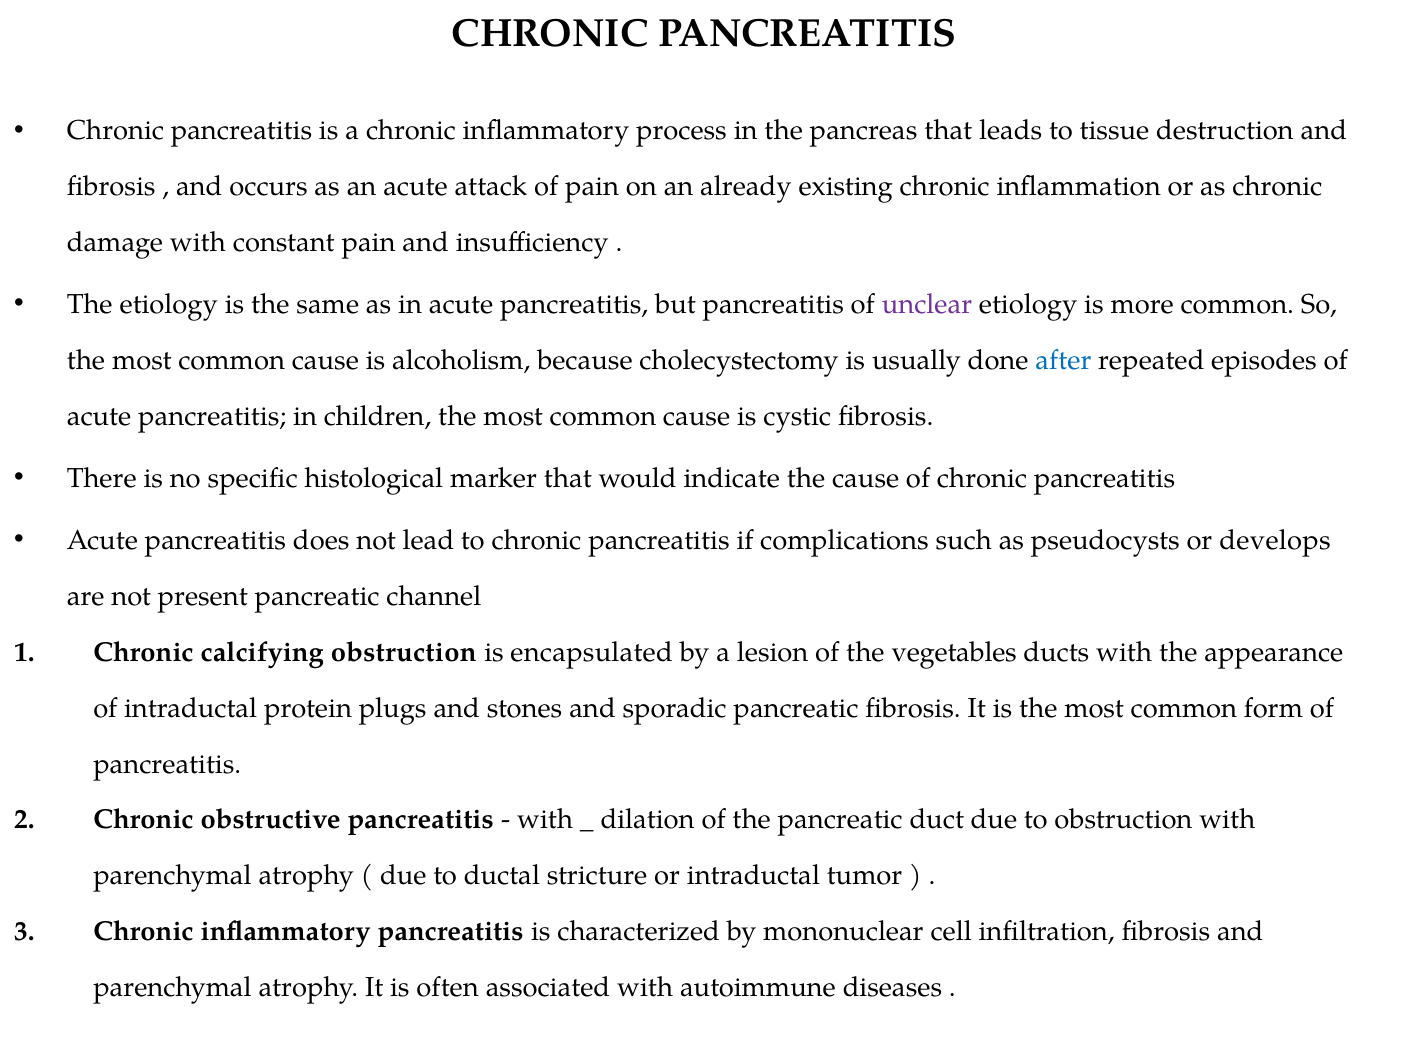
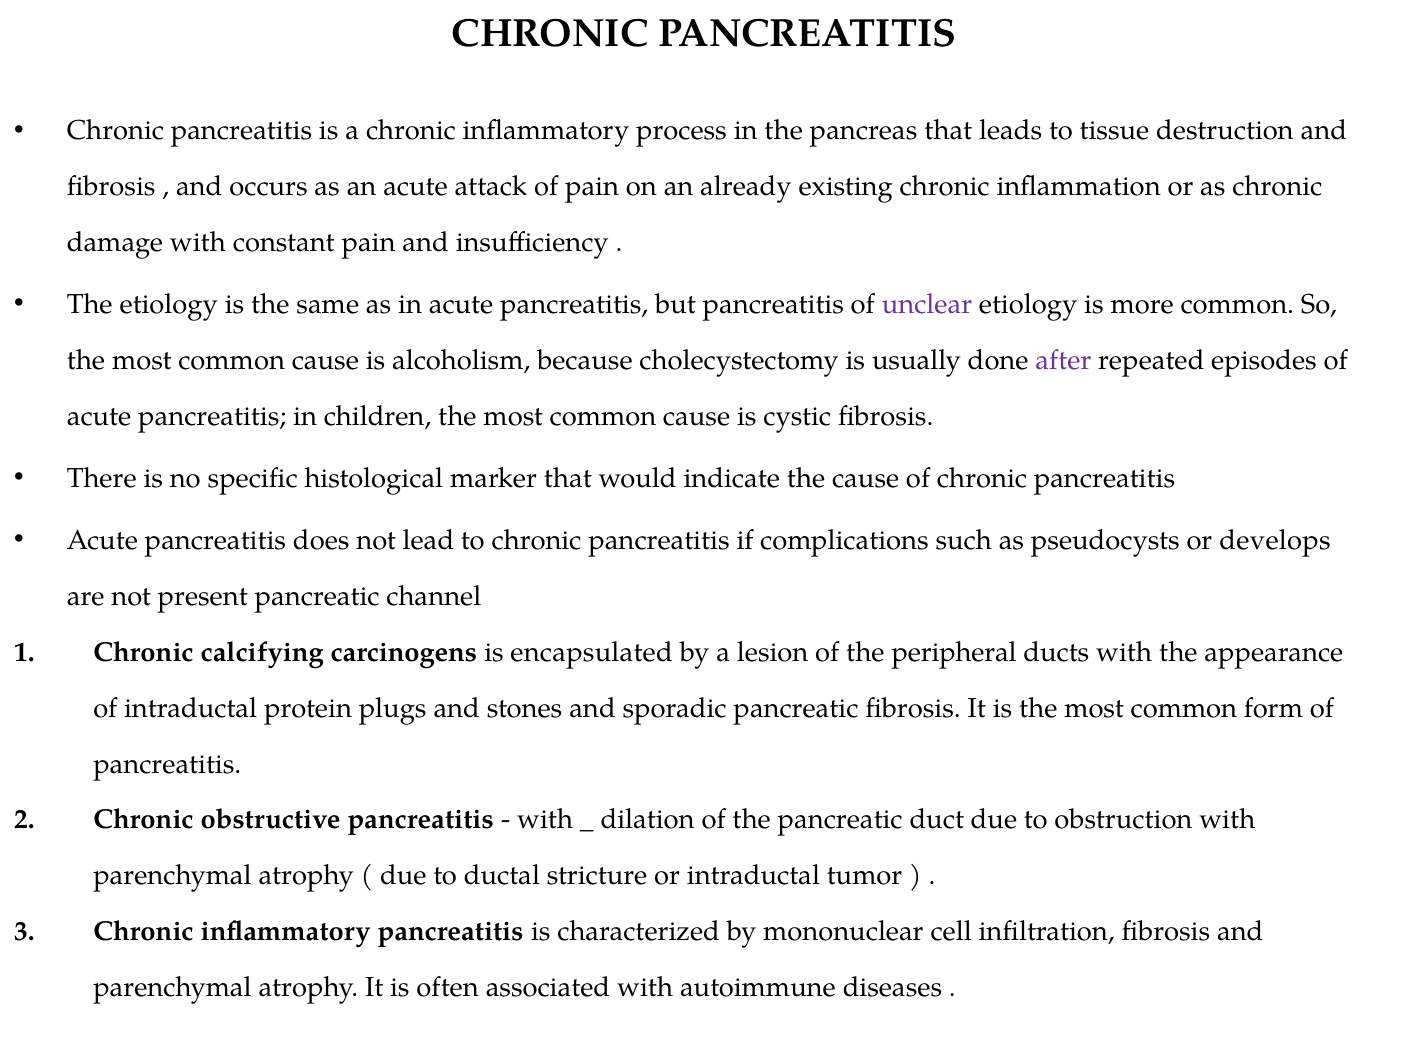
after colour: blue -> purple
calcifying obstruction: obstruction -> carcinogens
vegetables: vegetables -> peripheral
